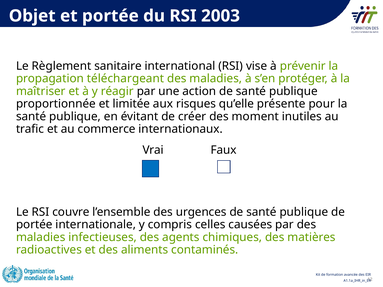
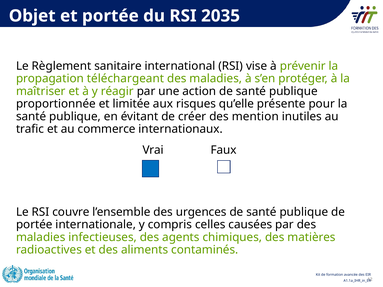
2003: 2003 -> 2035
moment: moment -> mention
